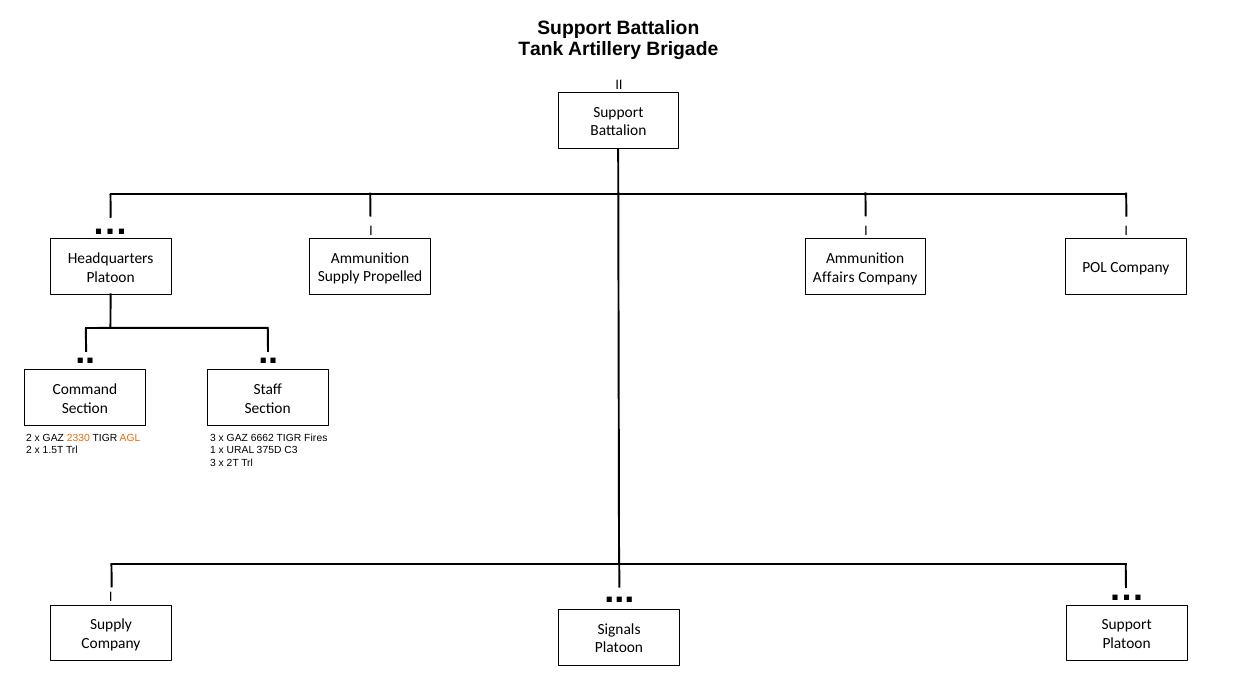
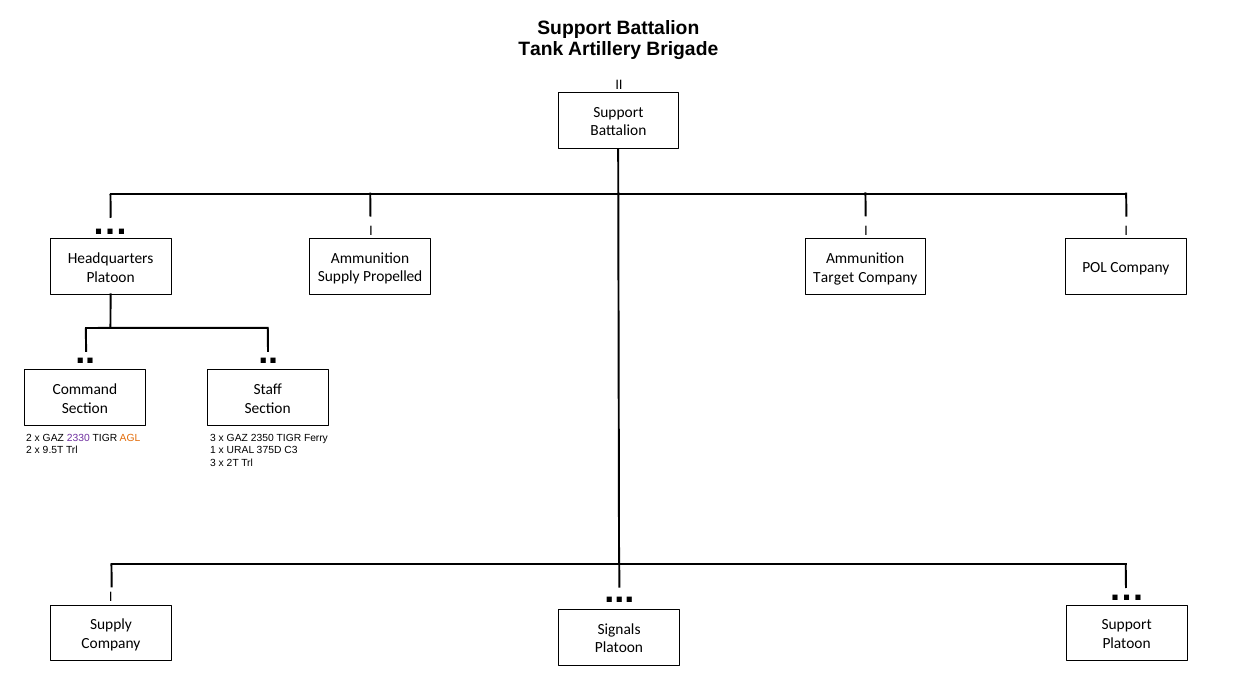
Affairs: Affairs -> Target
2330 colour: orange -> purple
6662: 6662 -> 2350
Fires: Fires -> Ferry
1.5T: 1.5T -> 9.5T
